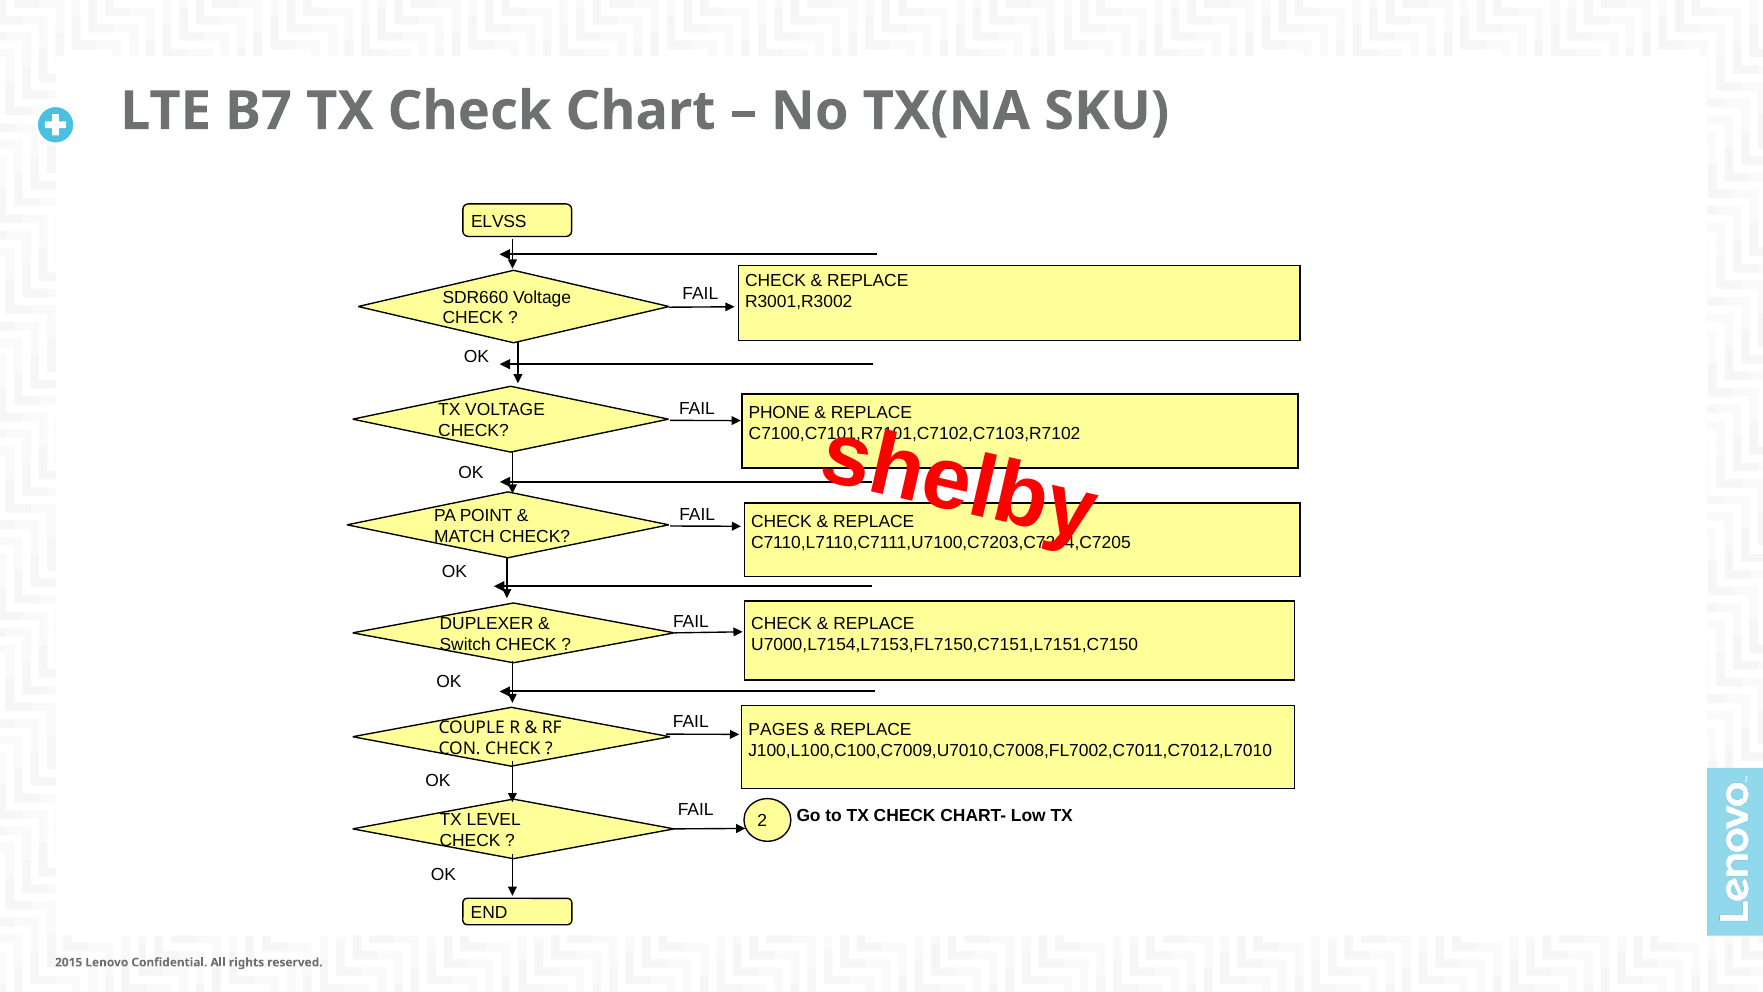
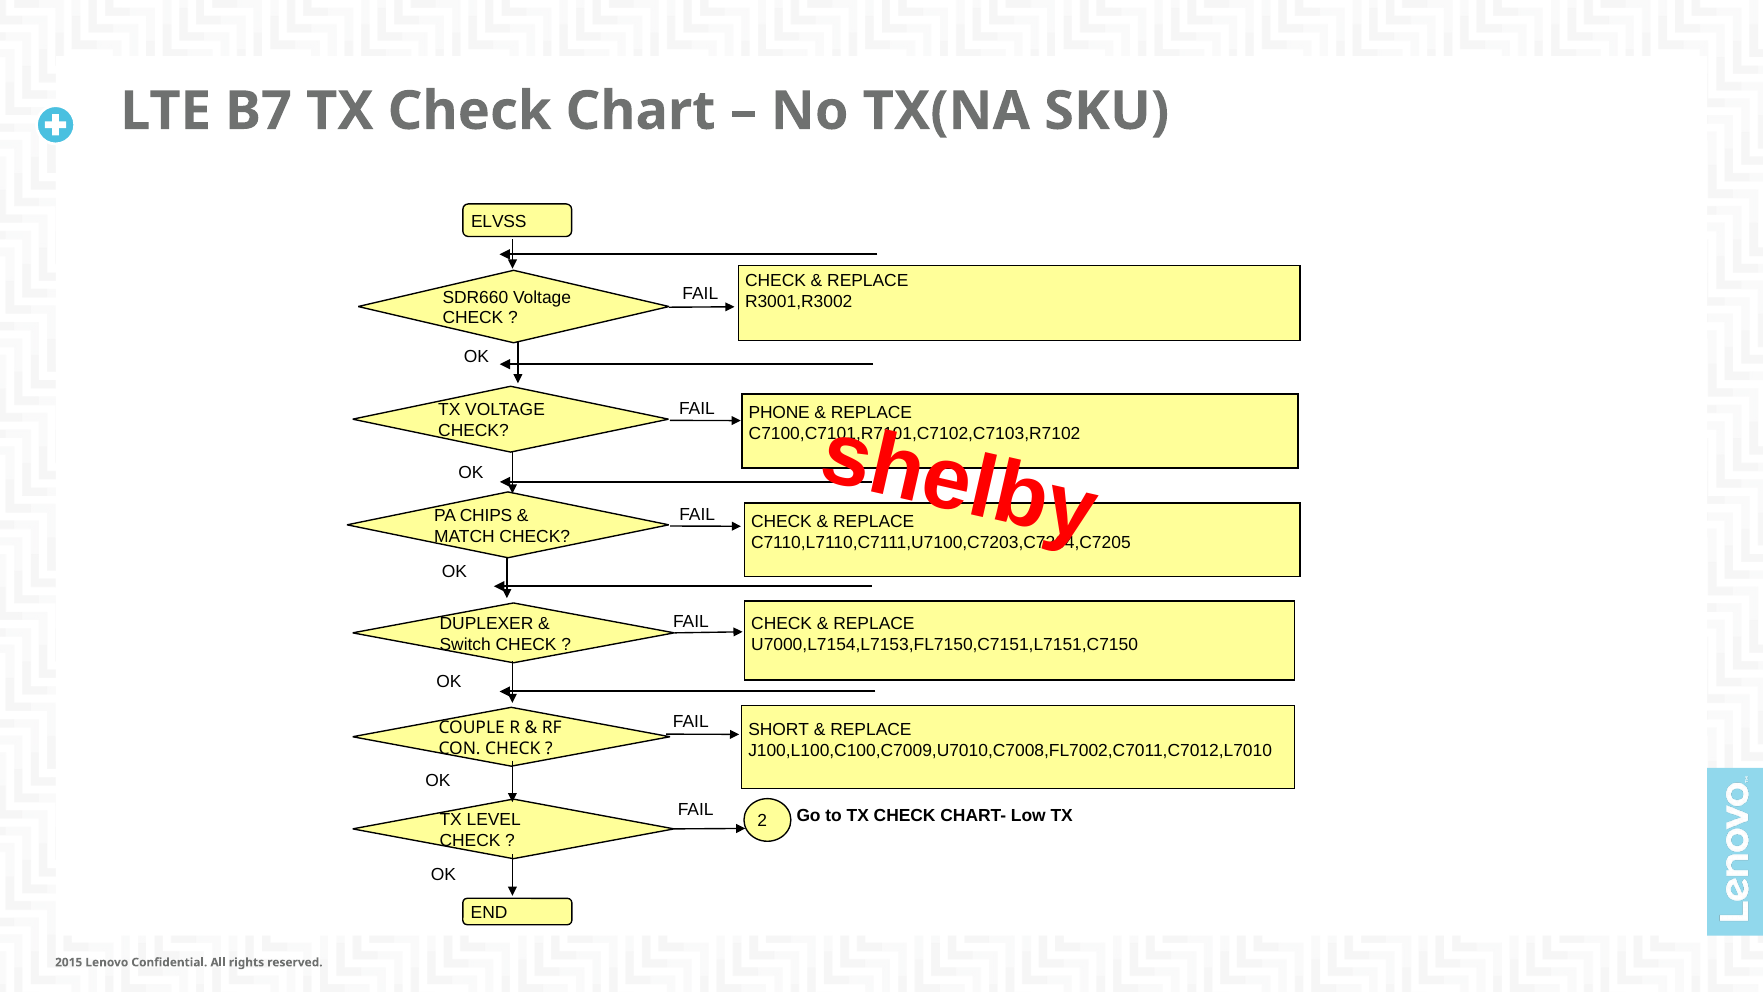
POINT: POINT -> CHIPS
PAGES: PAGES -> SHORT
